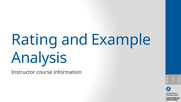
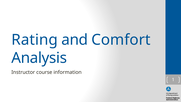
Example: Example -> Comfort
